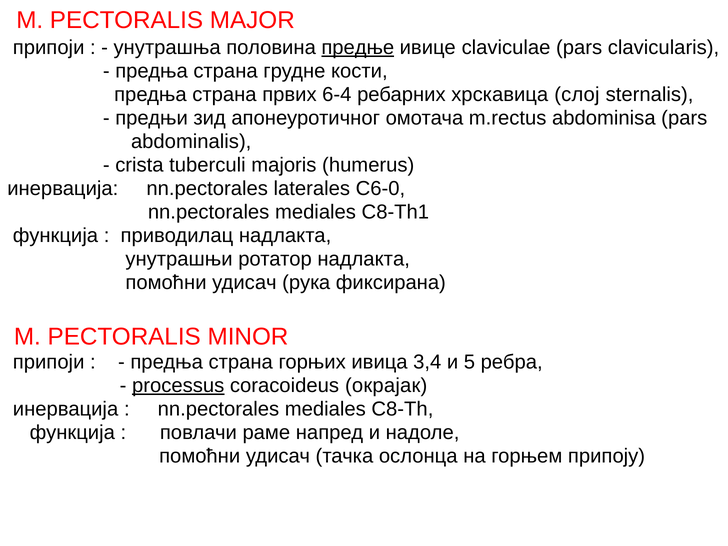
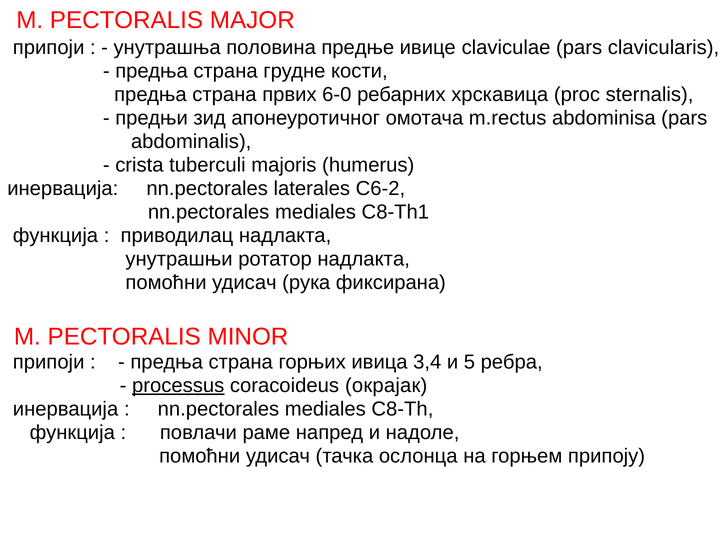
предње underline: present -> none
6-4: 6-4 -> 6-0
слој: слој -> proc
C6-0: C6-0 -> C6-2
